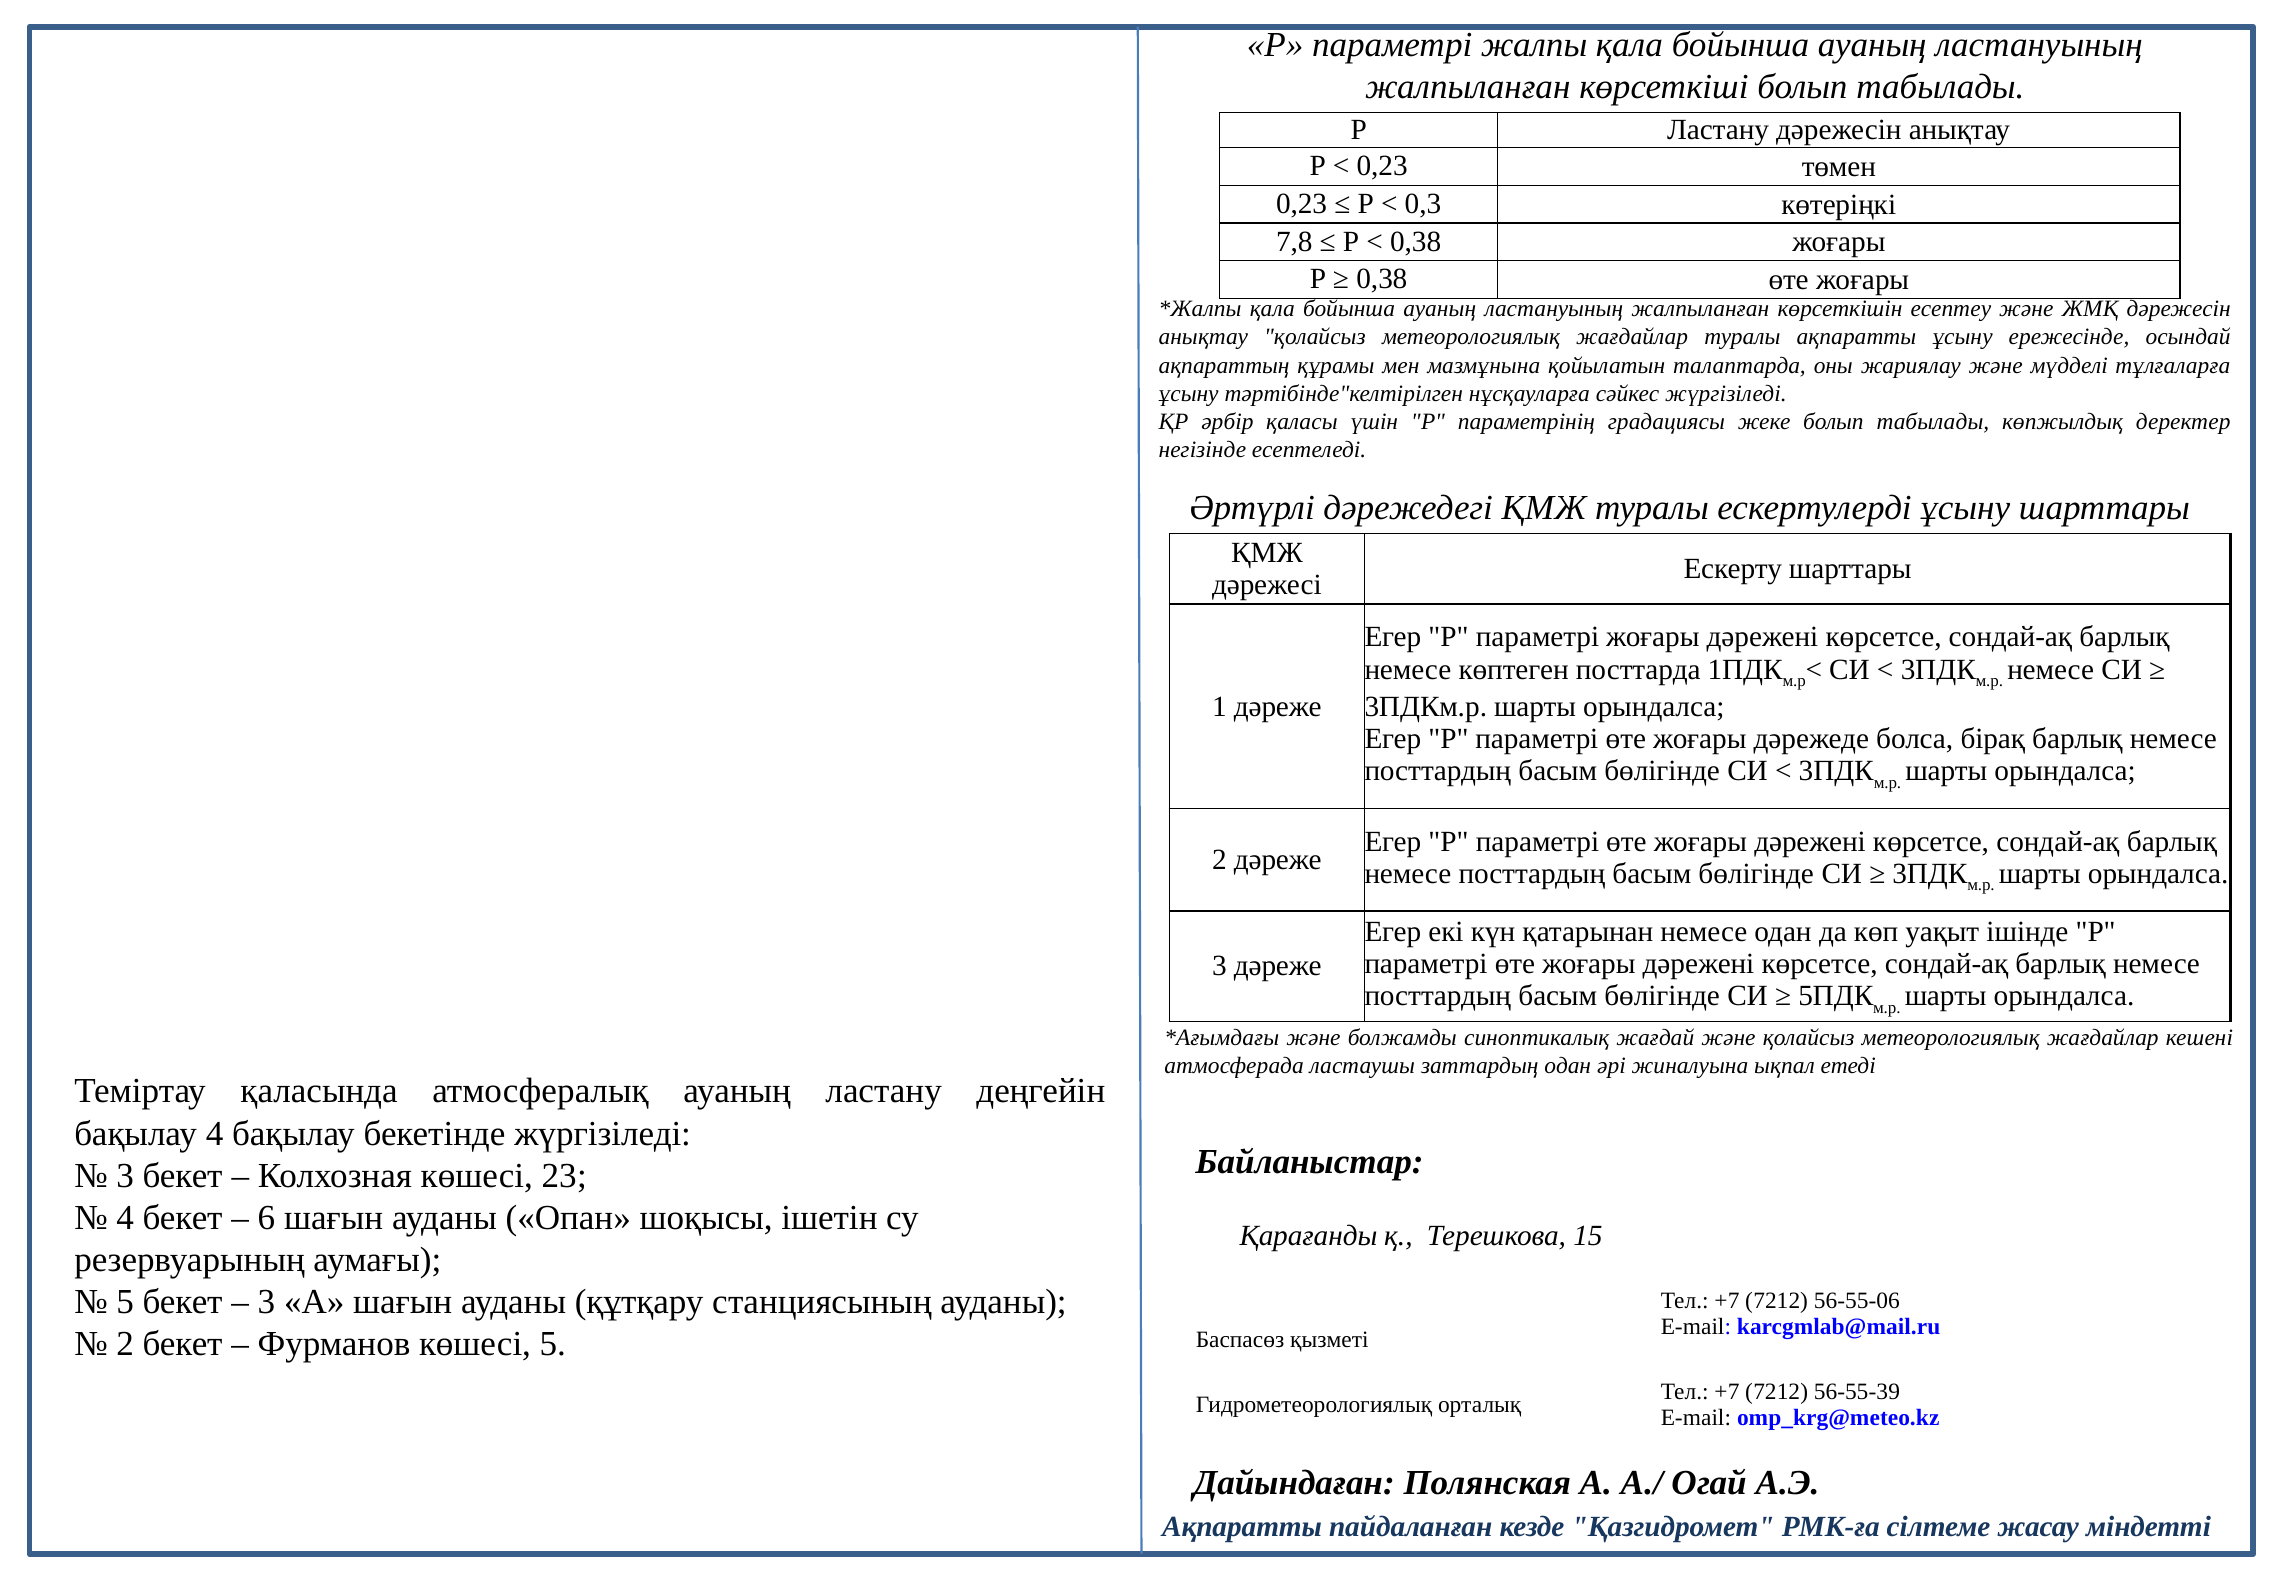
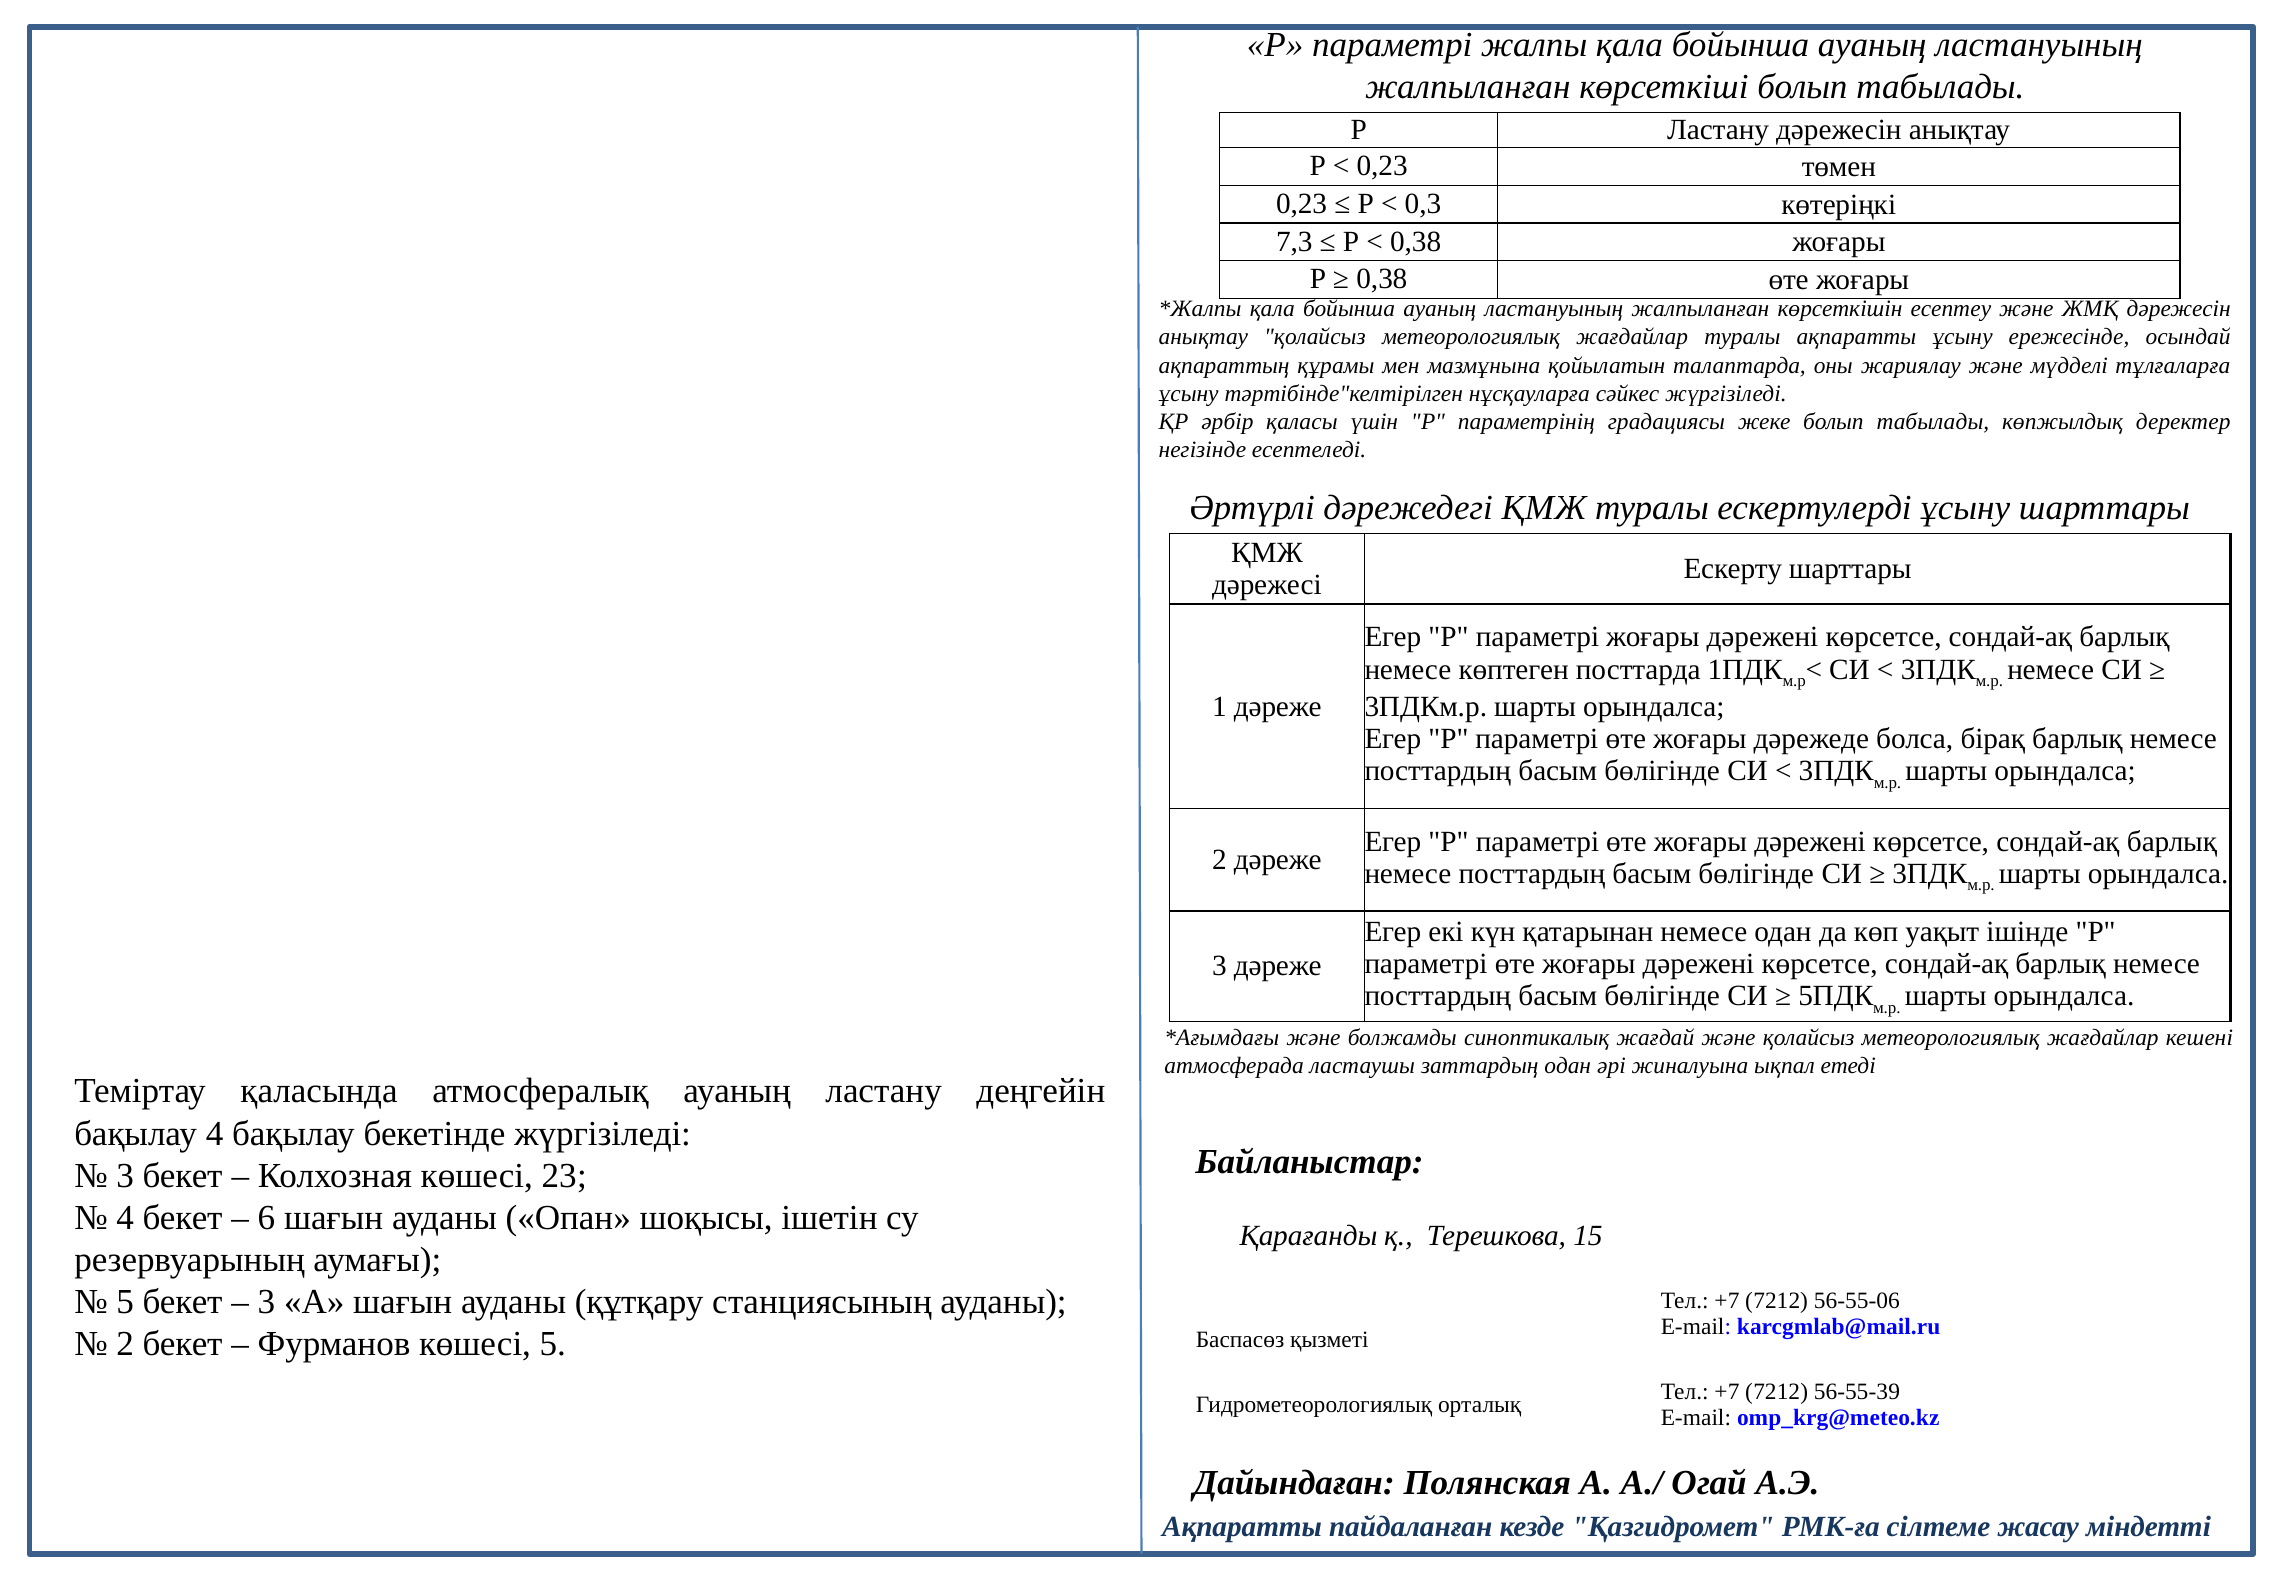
7,8: 7,8 -> 7,3
